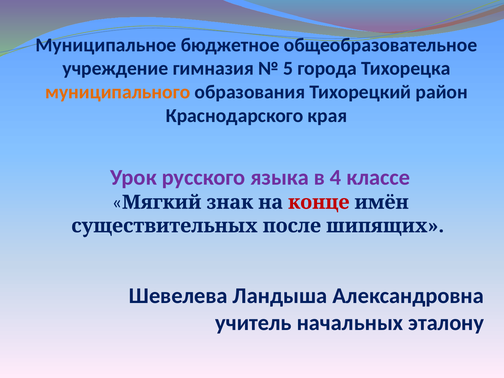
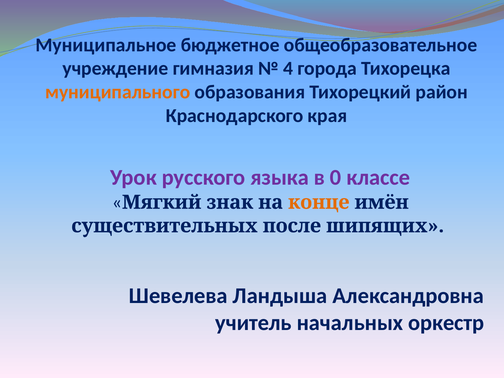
5: 5 -> 4
4: 4 -> 0
конце colour: red -> orange
эталону: эталону -> оркестр
